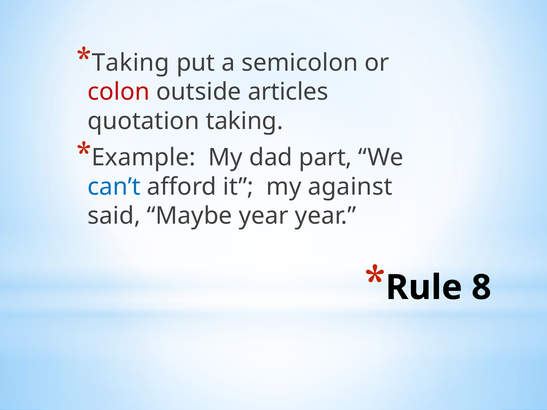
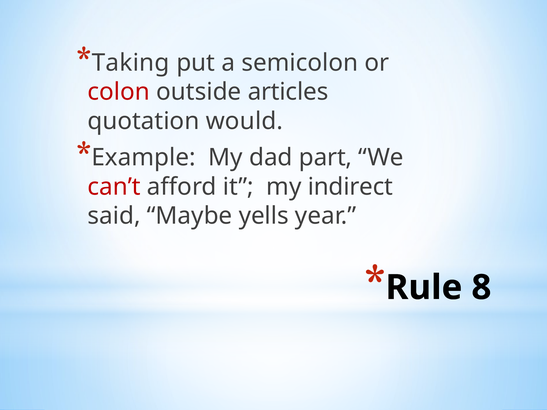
quotation taking: taking -> would
can’t colour: blue -> red
against: against -> indirect
Maybe year: year -> yells
